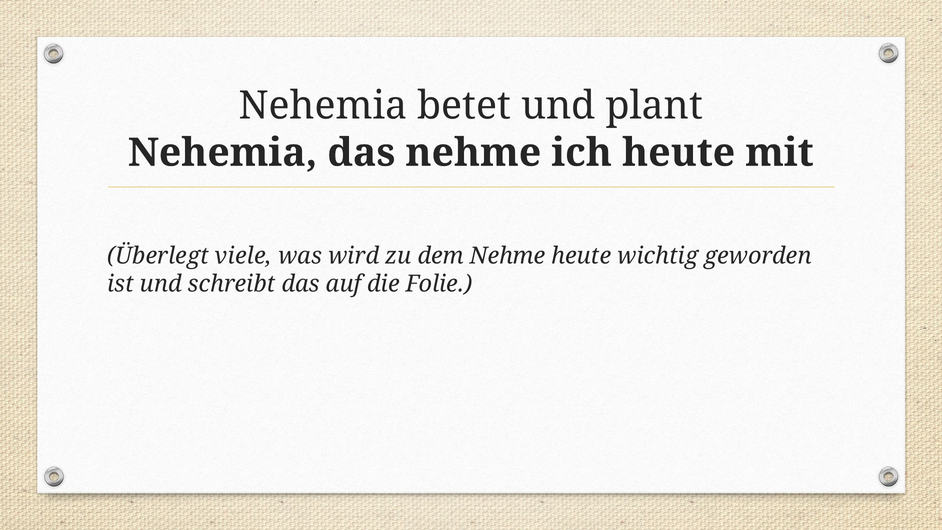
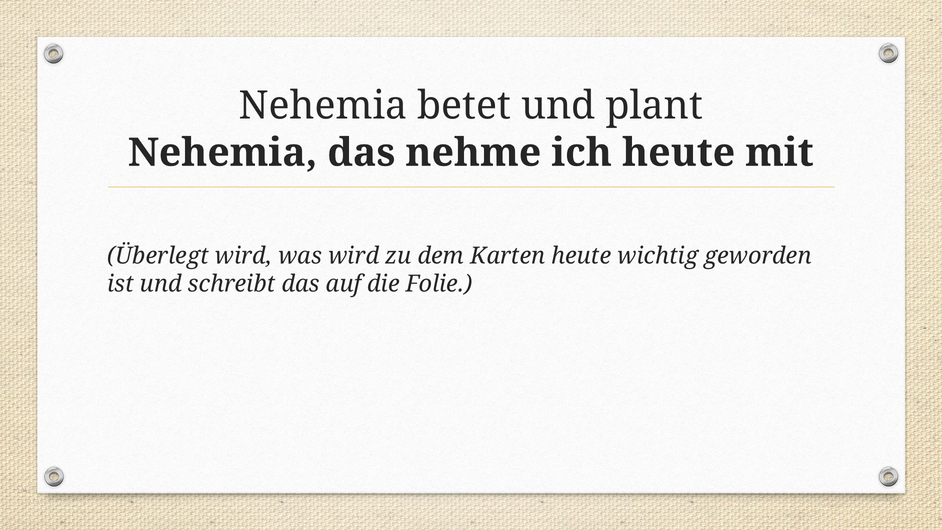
Überlegt viele: viele -> wird
dem Nehme: Nehme -> Karten
